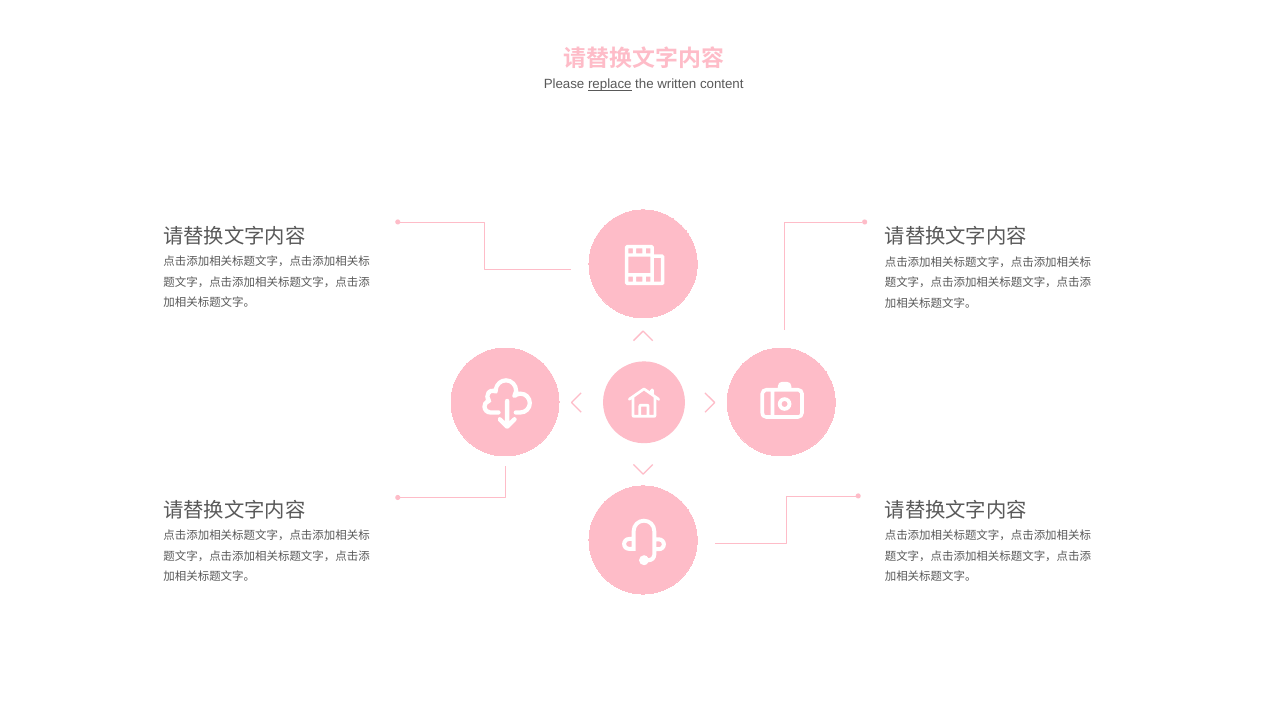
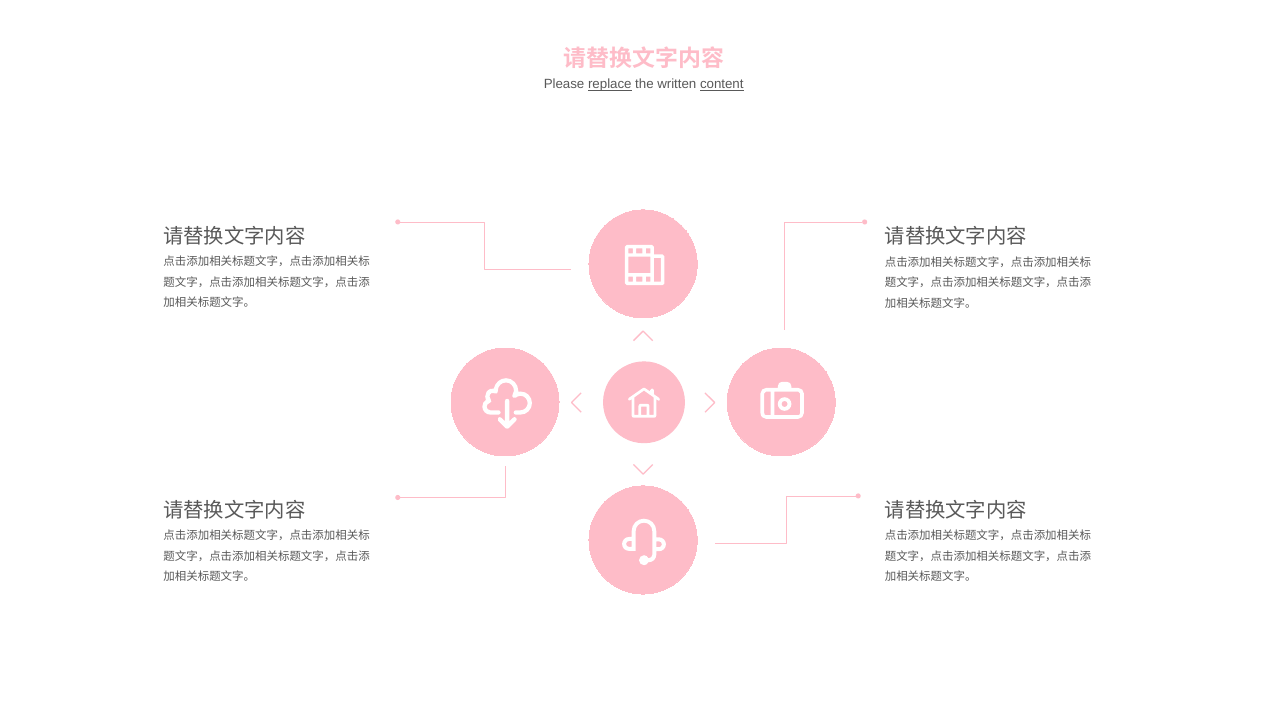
content underline: none -> present
